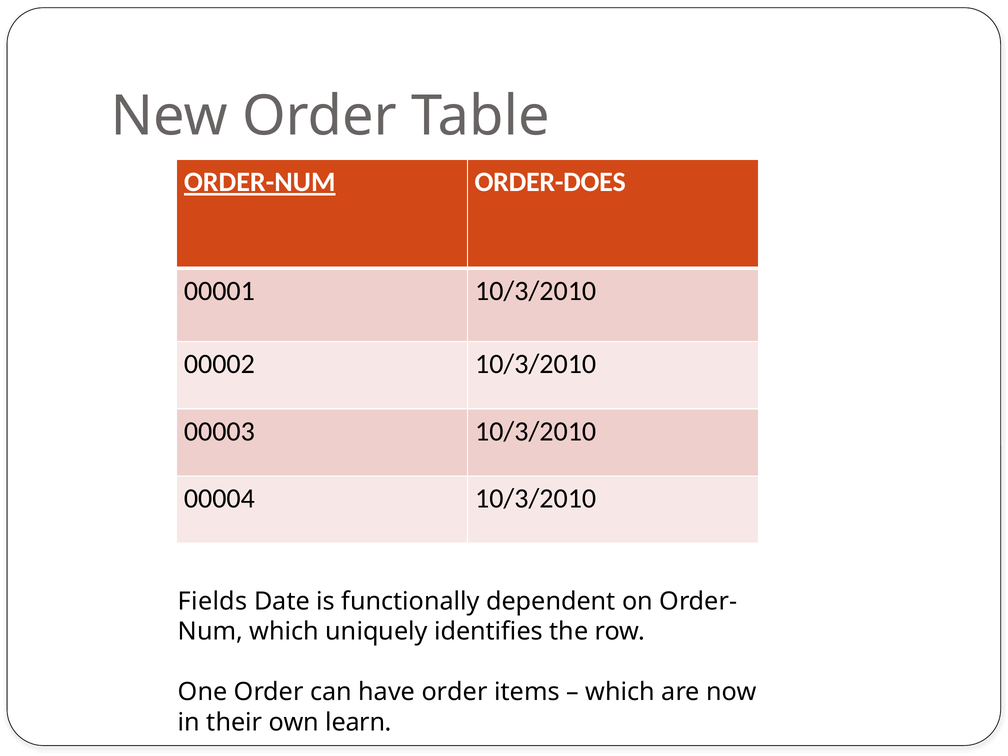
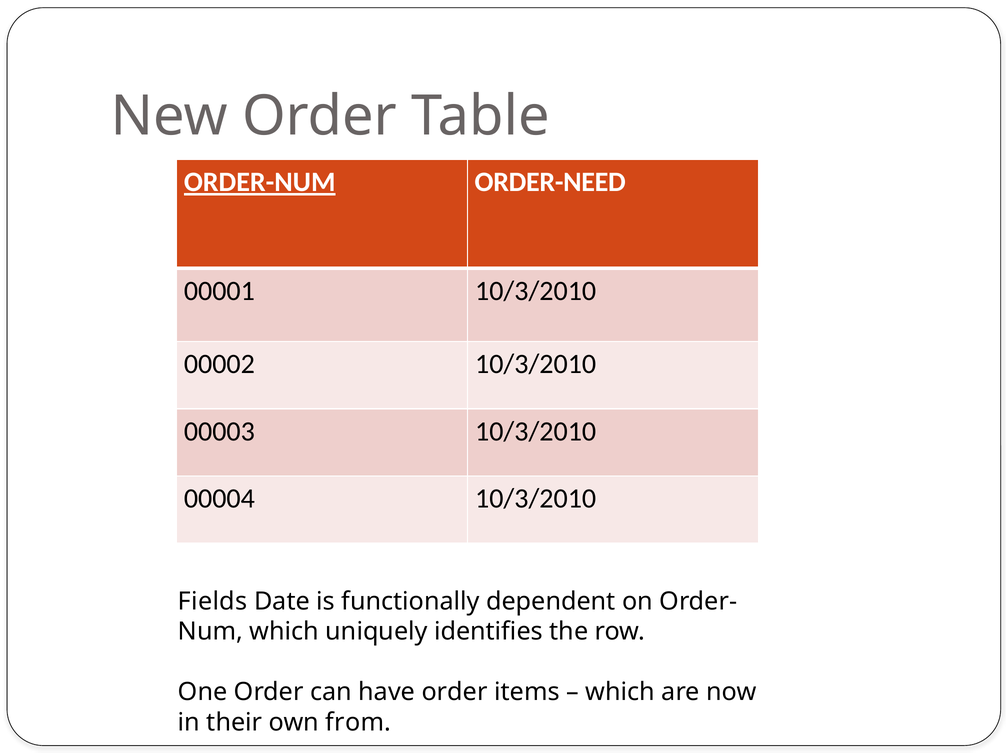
ORDER-DOES: ORDER-DOES -> ORDER-NEED
learn: learn -> from
